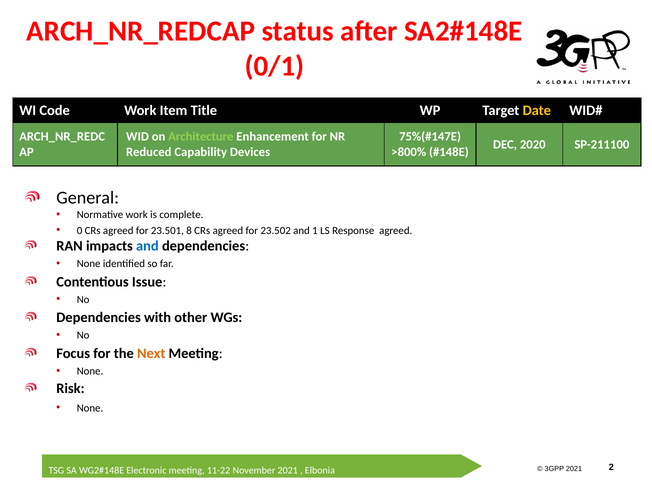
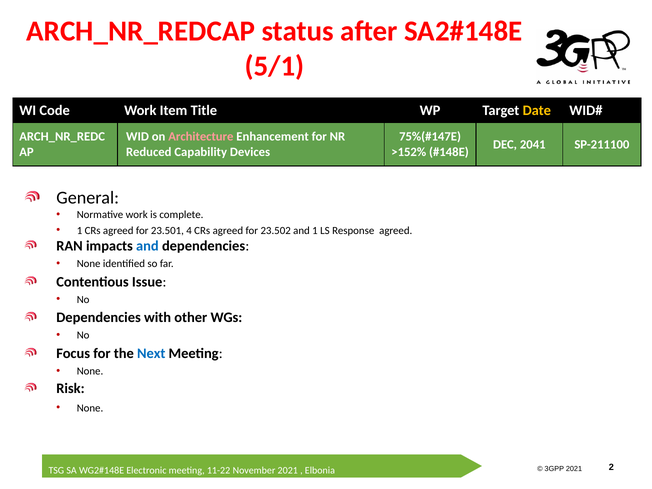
0/1: 0/1 -> 5/1
Architecture colour: light green -> pink
2020: 2020 -> 2041
>800%: >800% -> >152%
0 at (79, 230): 0 -> 1
8: 8 -> 4
Next colour: orange -> blue
